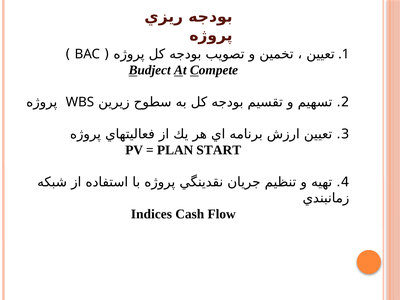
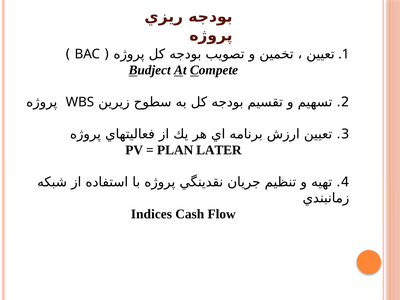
START: START -> LATER
